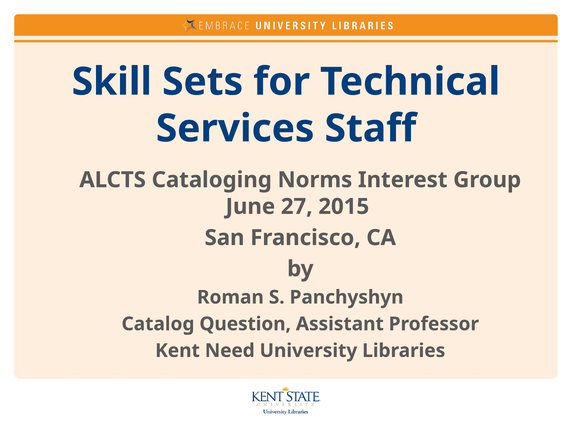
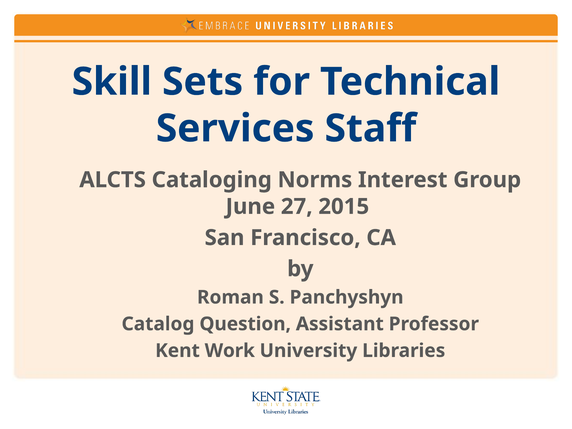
Need: Need -> Work
